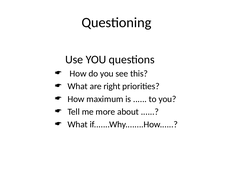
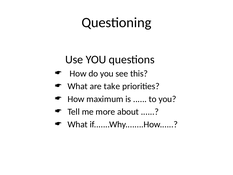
right: right -> take
